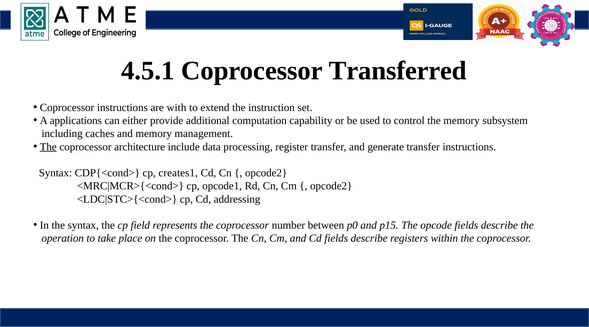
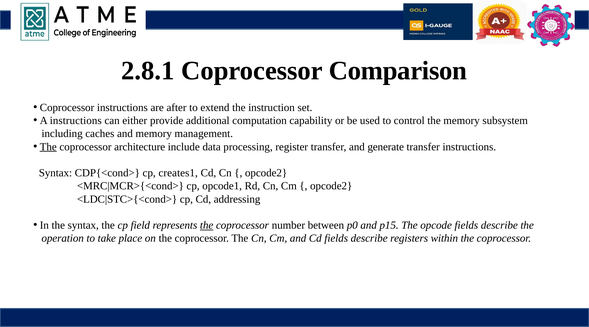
4.5.1: 4.5.1 -> 2.8.1
Transferred: Transferred -> Comparison
with: with -> after
A applications: applications -> instructions
the at (207, 225) underline: none -> present
